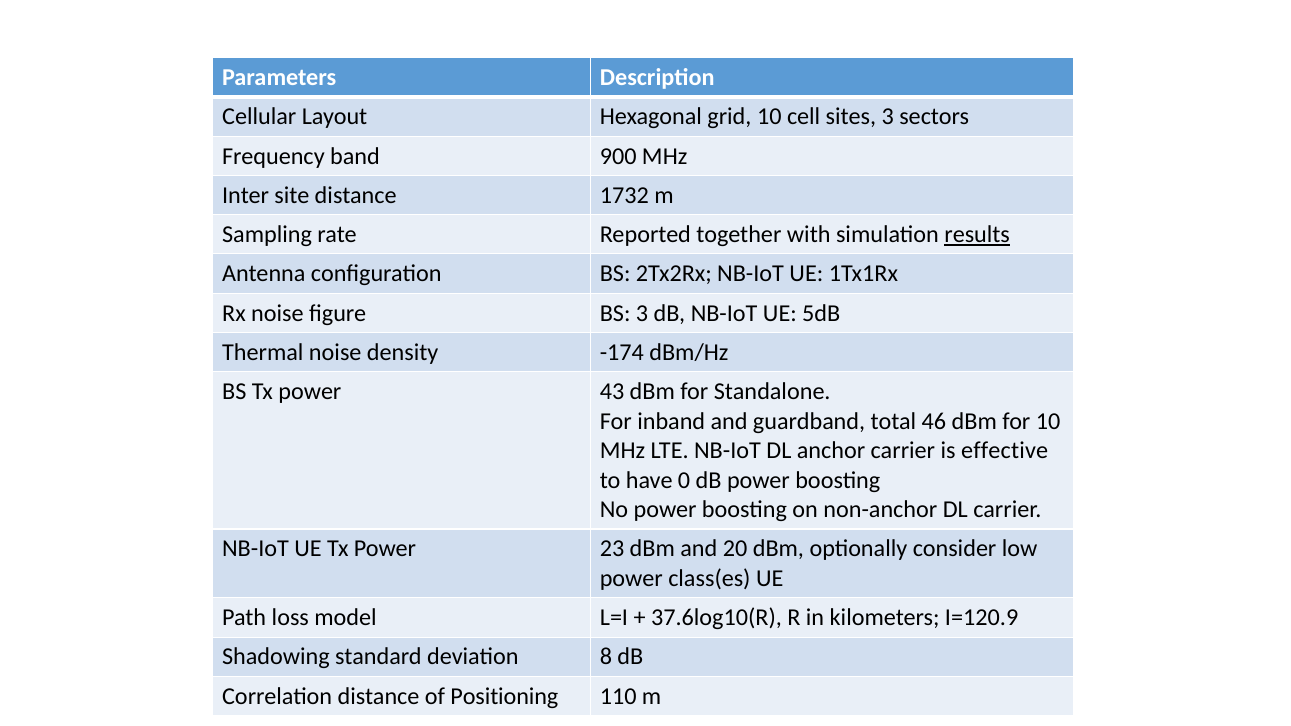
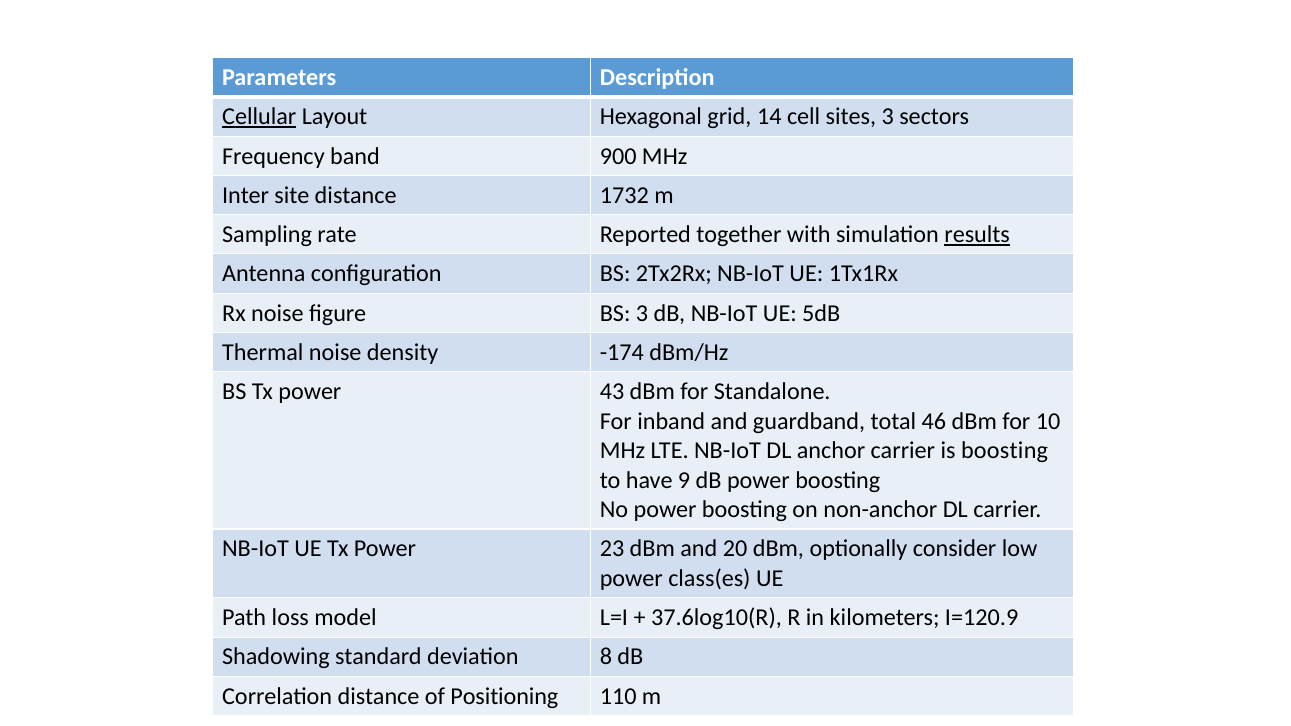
Cellular underline: none -> present
grid 10: 10 -> 14
is effective: effective -> boosting
0: 0 -> 9
